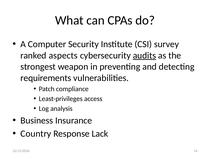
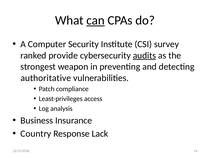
can underline: none -> present
aspects: aspects -> provide
requirements: requirements -> authoritative
